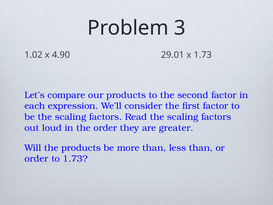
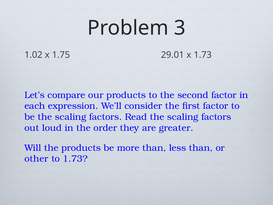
4.90: 4.90 -> 1.75
order at (36, 159): order -> other
